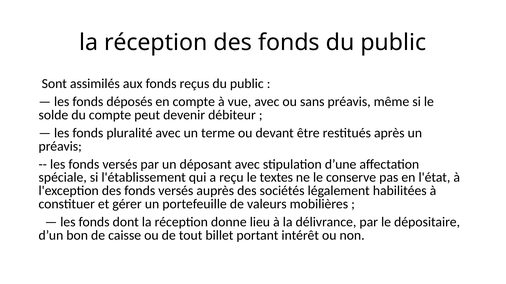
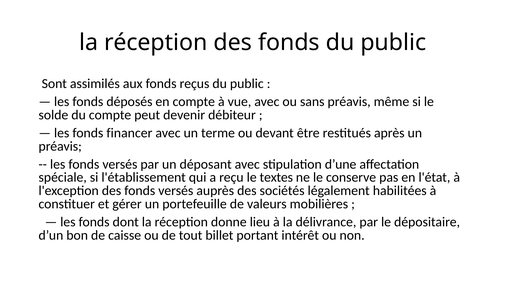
pluralité: pluralité -> financer
